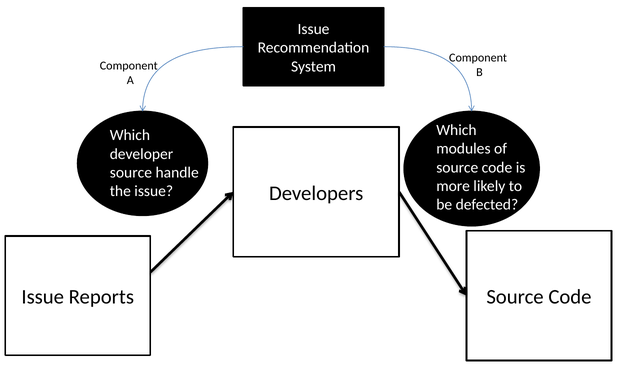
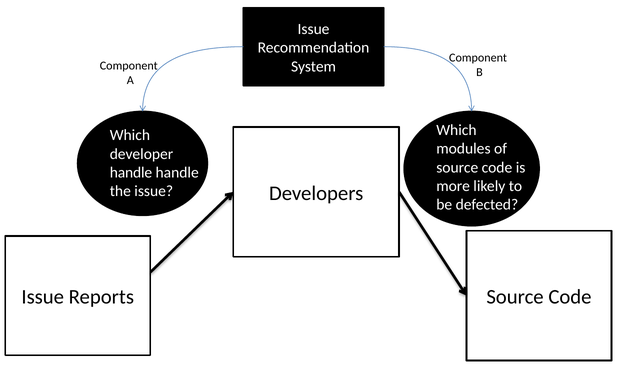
source at (131, 173): source -> handle
